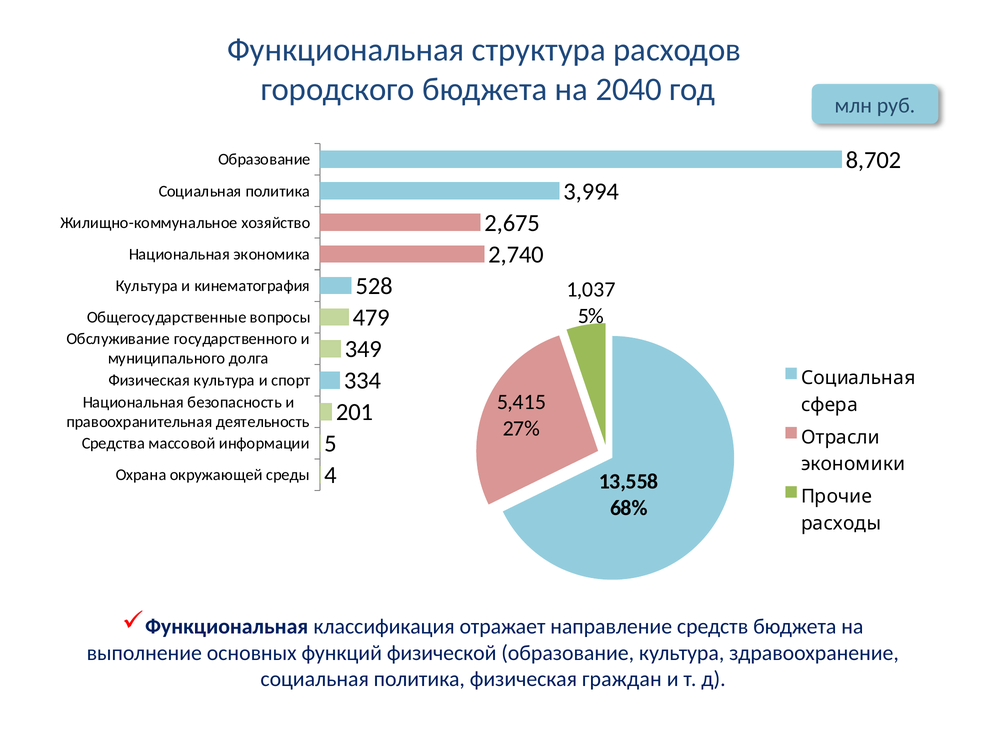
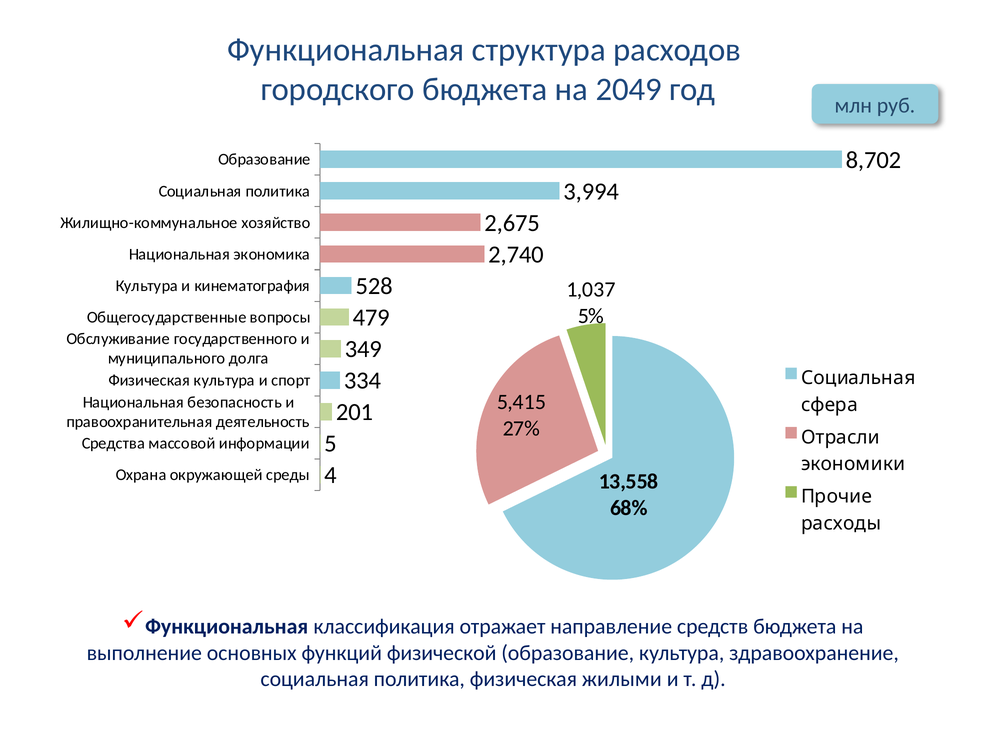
2040: 2040 -> 2049
граждан: граждан -> жилыми
